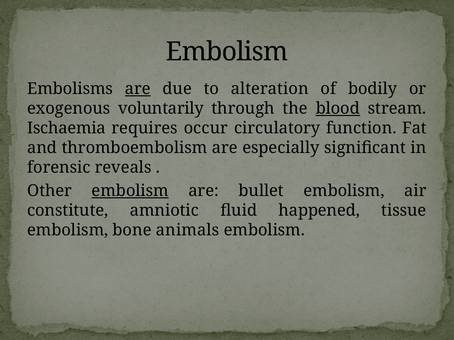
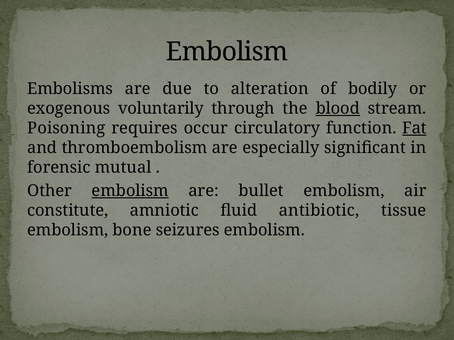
are at (138, 89) underline: present -> none
Ischaemia: Ischaemia -> Poisoning
Fat underline: none -> present
reveals: reveals -> mutual
happened: happened -> antibiotic
animals: animals -> seizures
